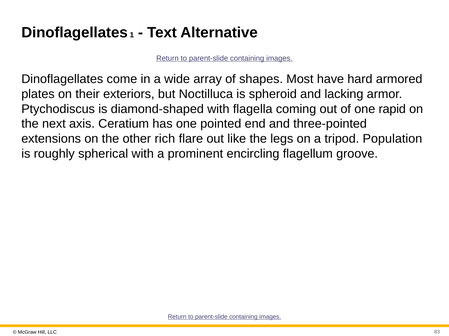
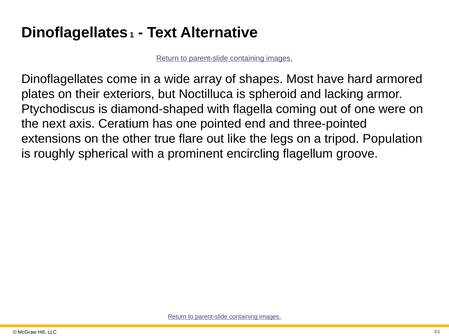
rapid: rapid -> were
rich: rich -> true
